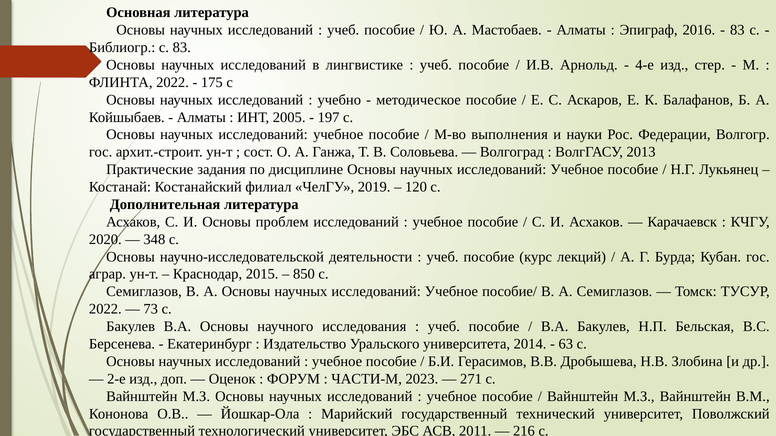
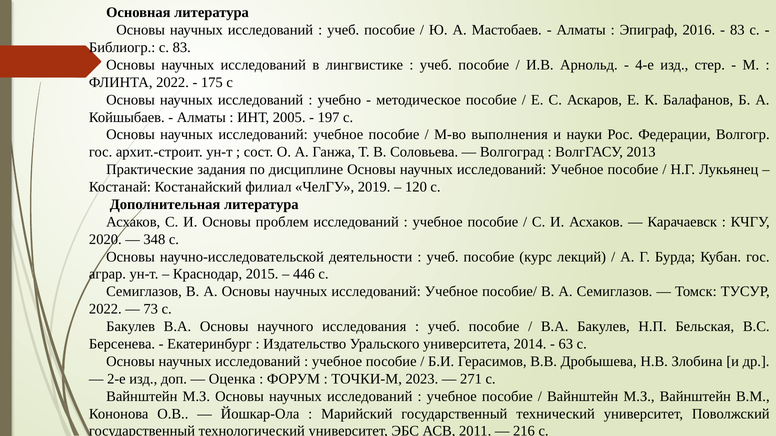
850: 850 -> 446
Оценок: Оценок -> Оценка
ЧАСТИ-М: ЧАСТИ-М -> ТОЧКИ-М
